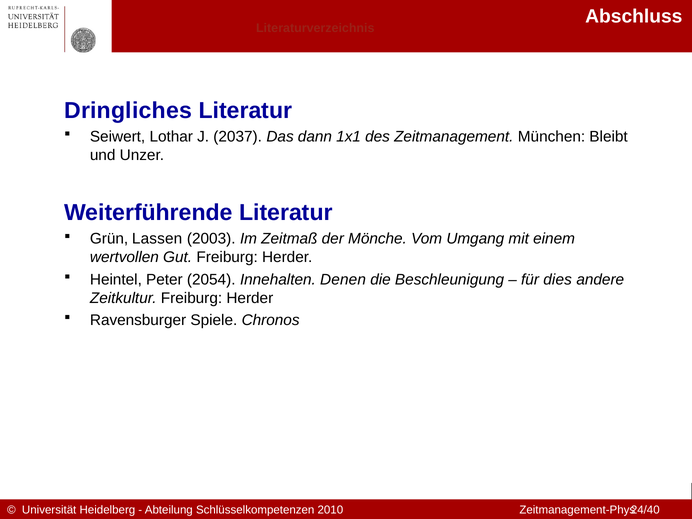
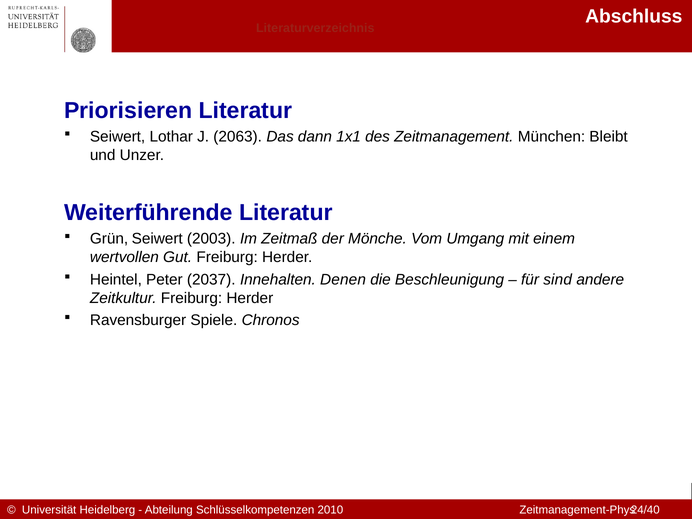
Dringliches: Dringliches -> Priorisieren
2037: 2037 -> 2063
Grün Lassen: Lassen -> Seiwert
2054: 2054 -> 2037
dies: dies -> sind
